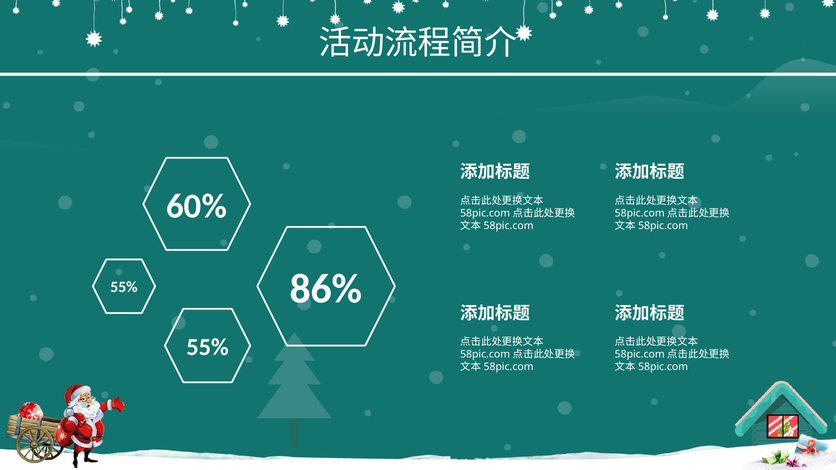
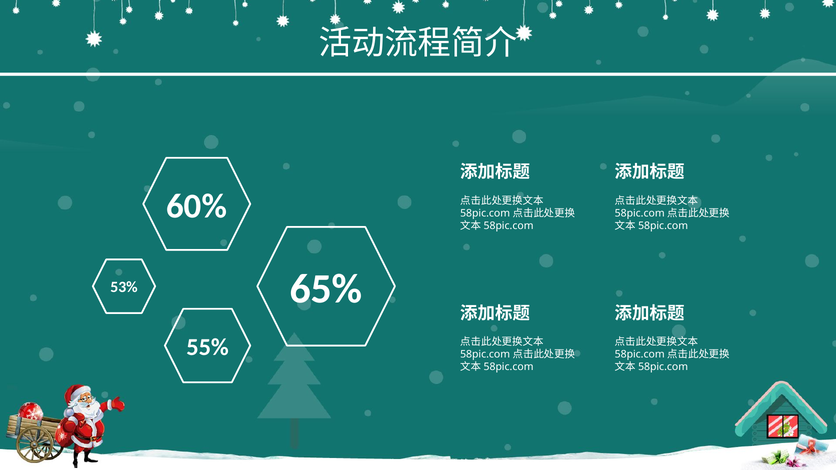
86%: 86% -> 65%
55% at (124, 288): 55% -> 53%
